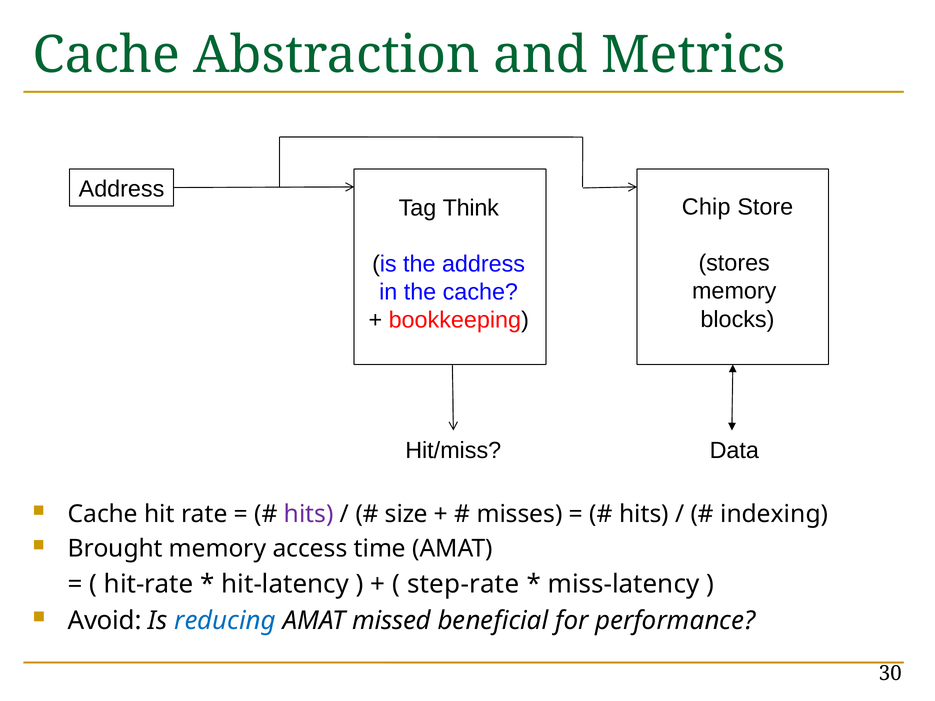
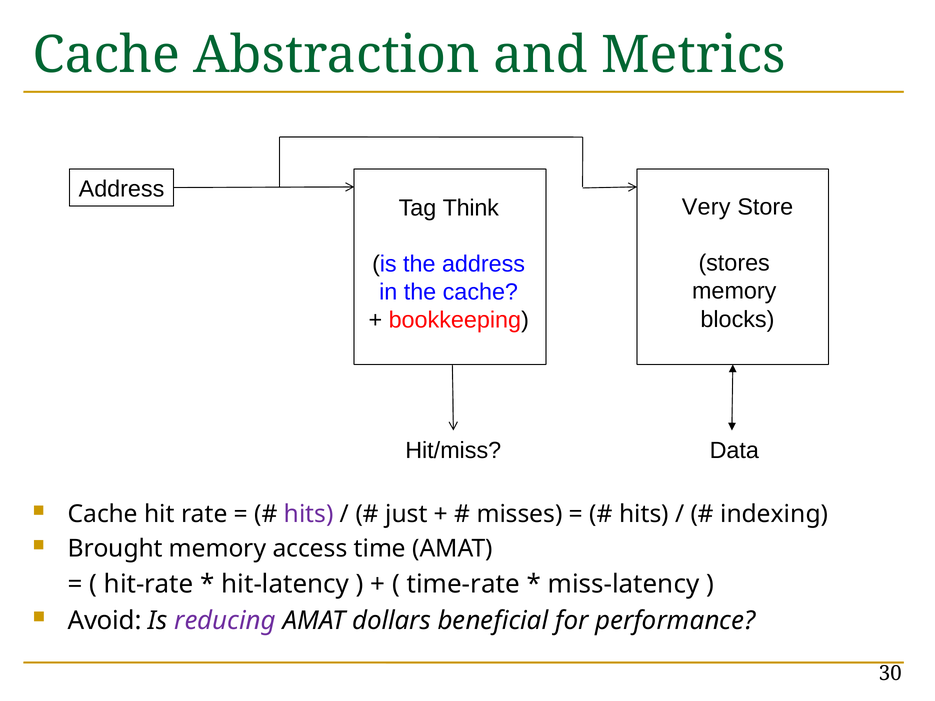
Chip: Chip -> Very
size: size -> just
step-rate: step-rate -> time-rate
reducing colour: blue -> purple
missed: missed -> dollars
